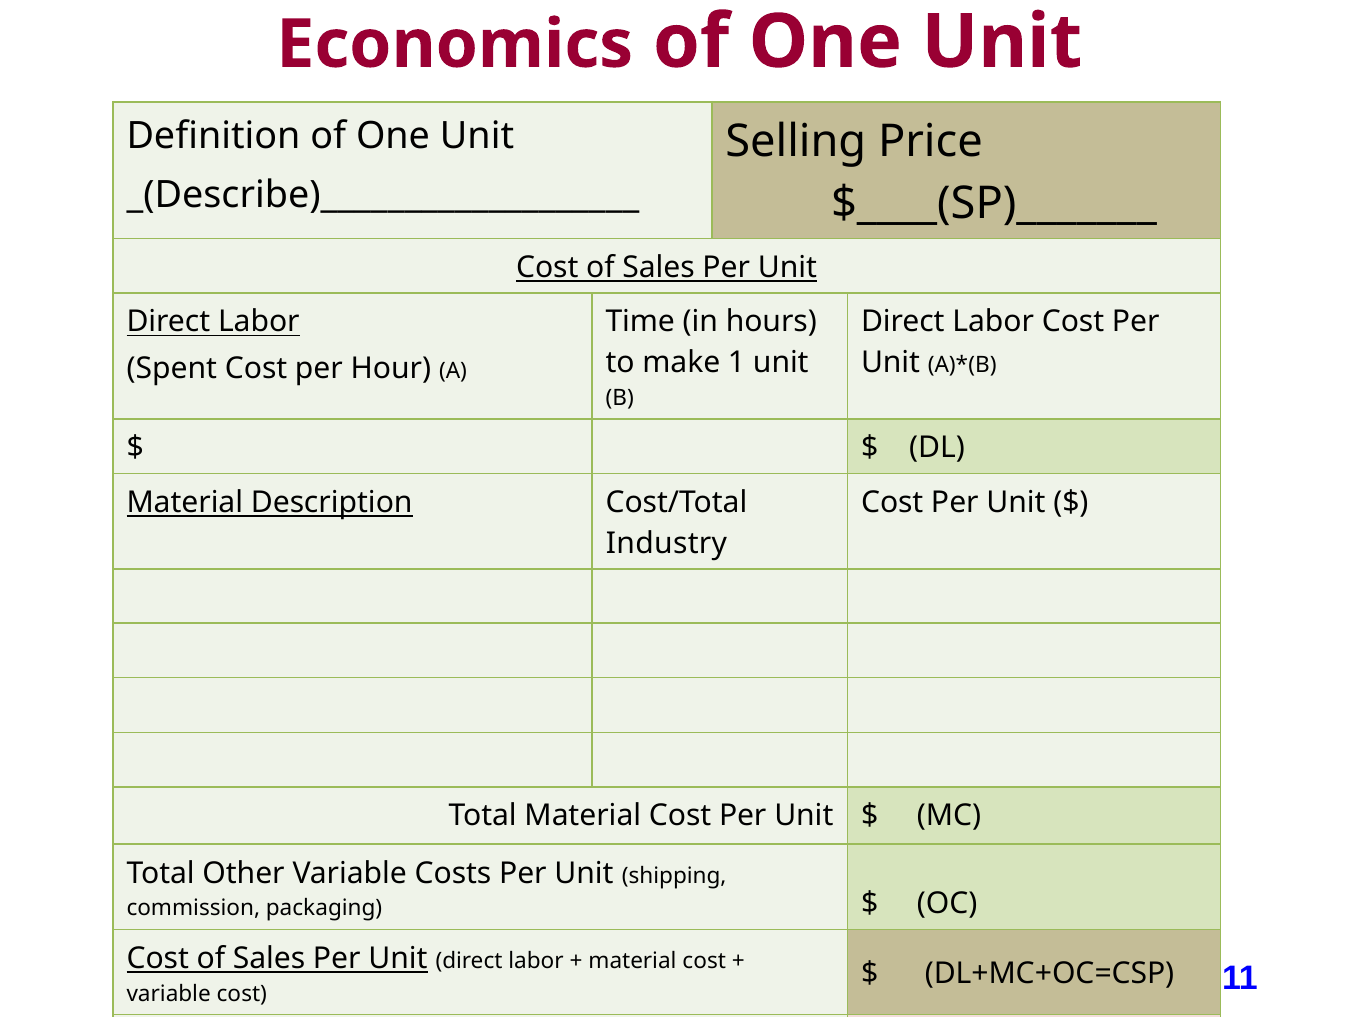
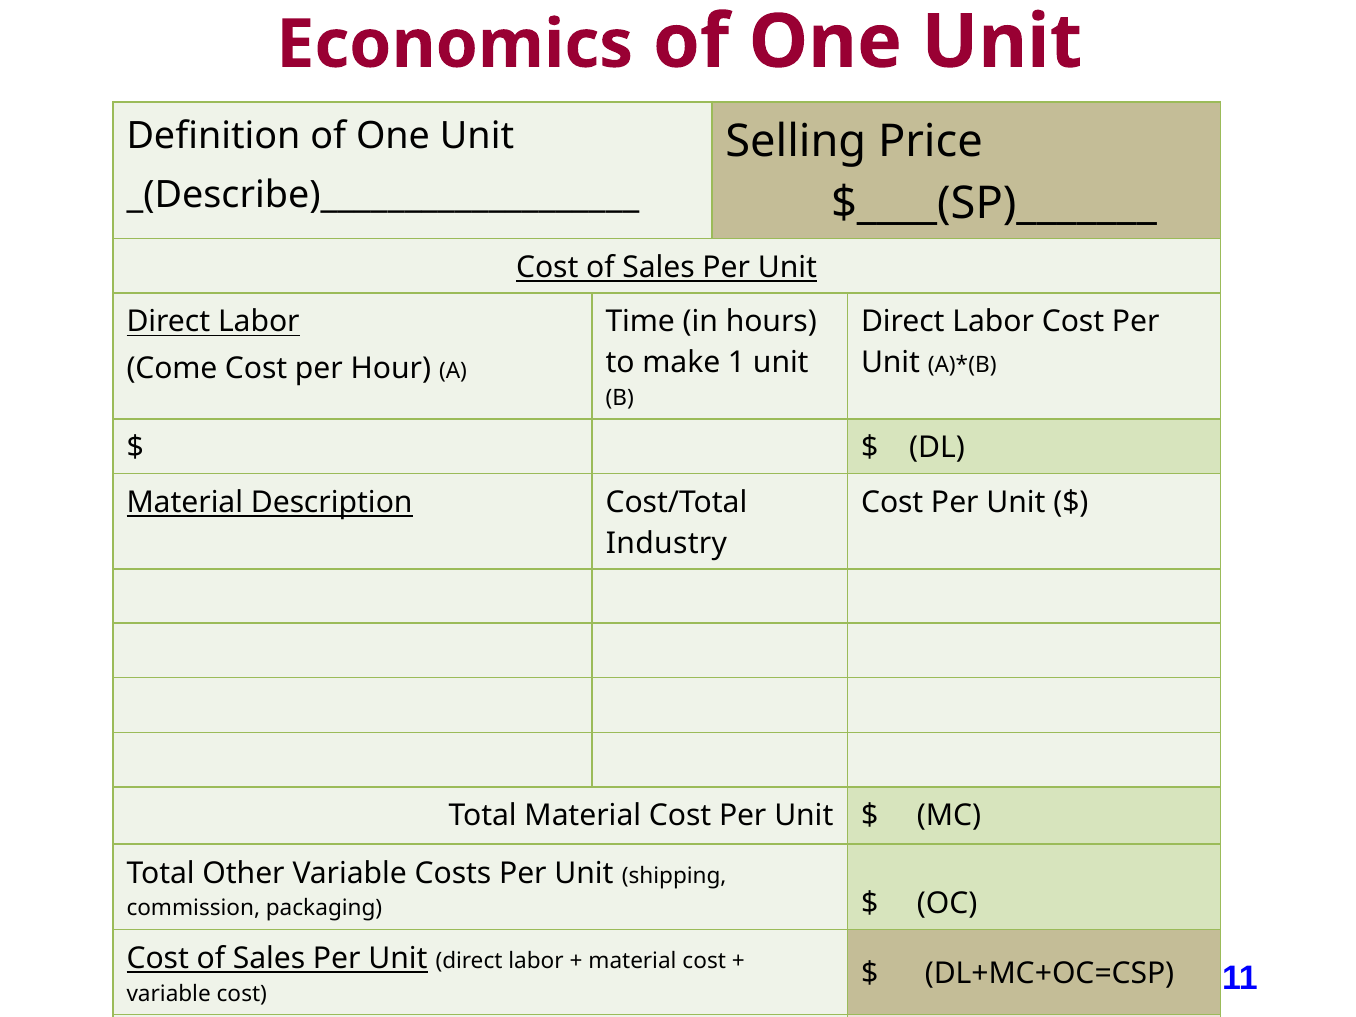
Spent: Spent -> Come
